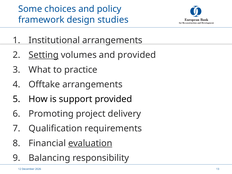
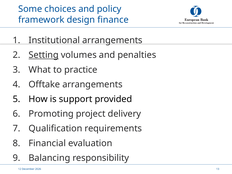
studies: studies -> finance
and provided: provided -> penalties
evaluation underline: present -> none
